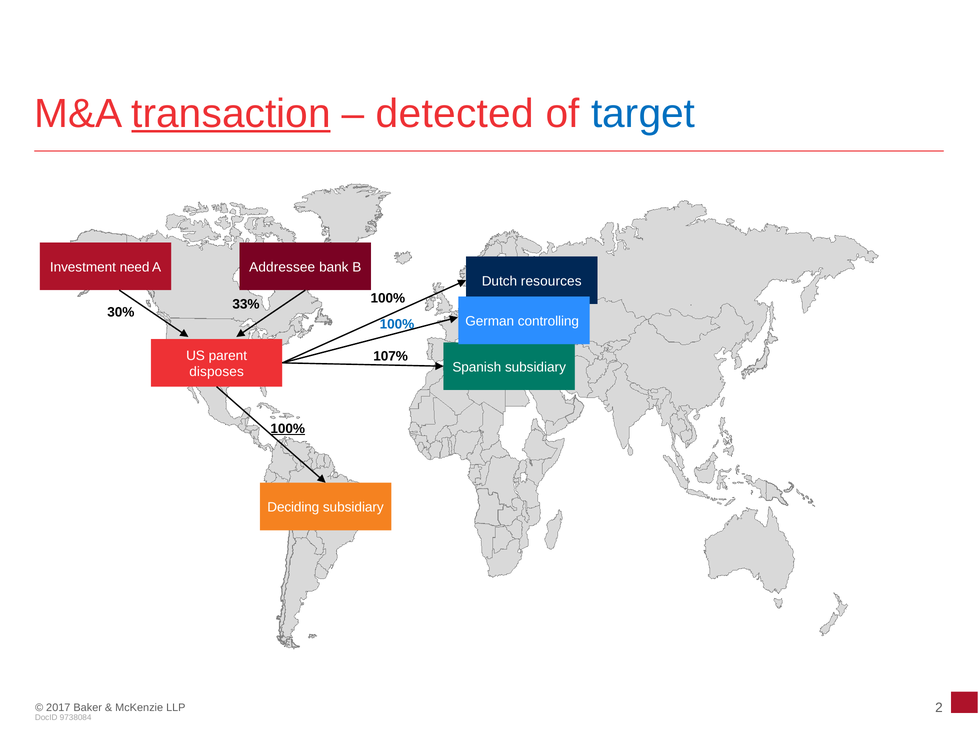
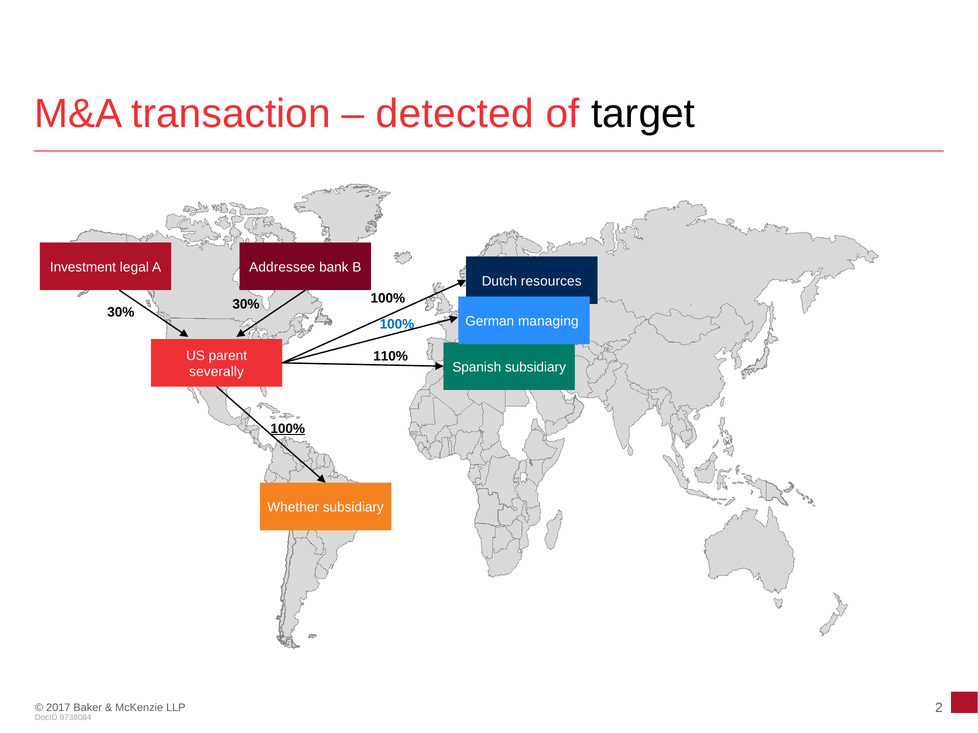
transaction underline: present -> none
target colour: blue -> black
need: need -> legal
33% at (246, 305): 33% -> 30%
controlling: controlling -> managing
107%: 107% -> 110%
disposes: disposes -> severally
Deciding: Deciding -> Whether
